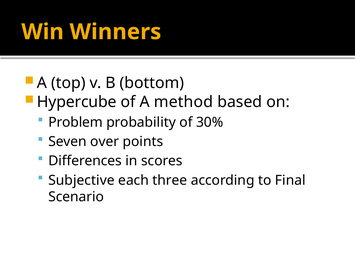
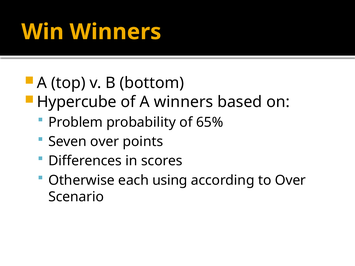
A method: method -> winners
30%: 30% -> 65%
Subjective: Subjective -> Otherwise
three: three -> using
to Final: Final -> Over
